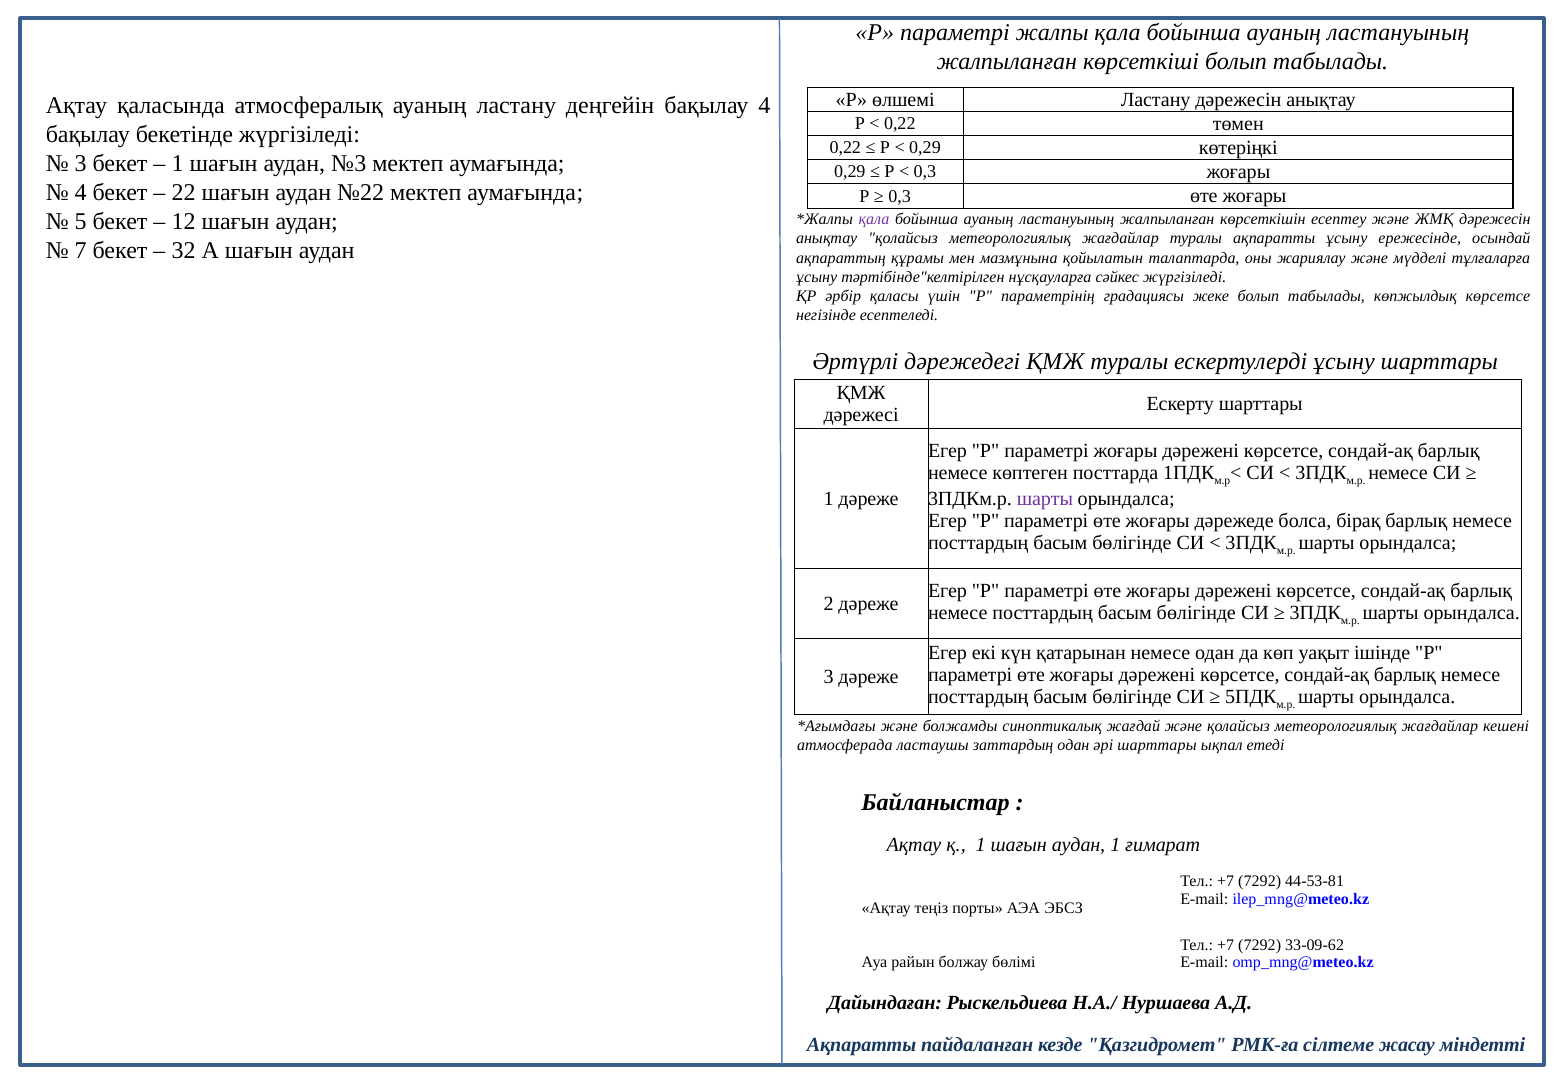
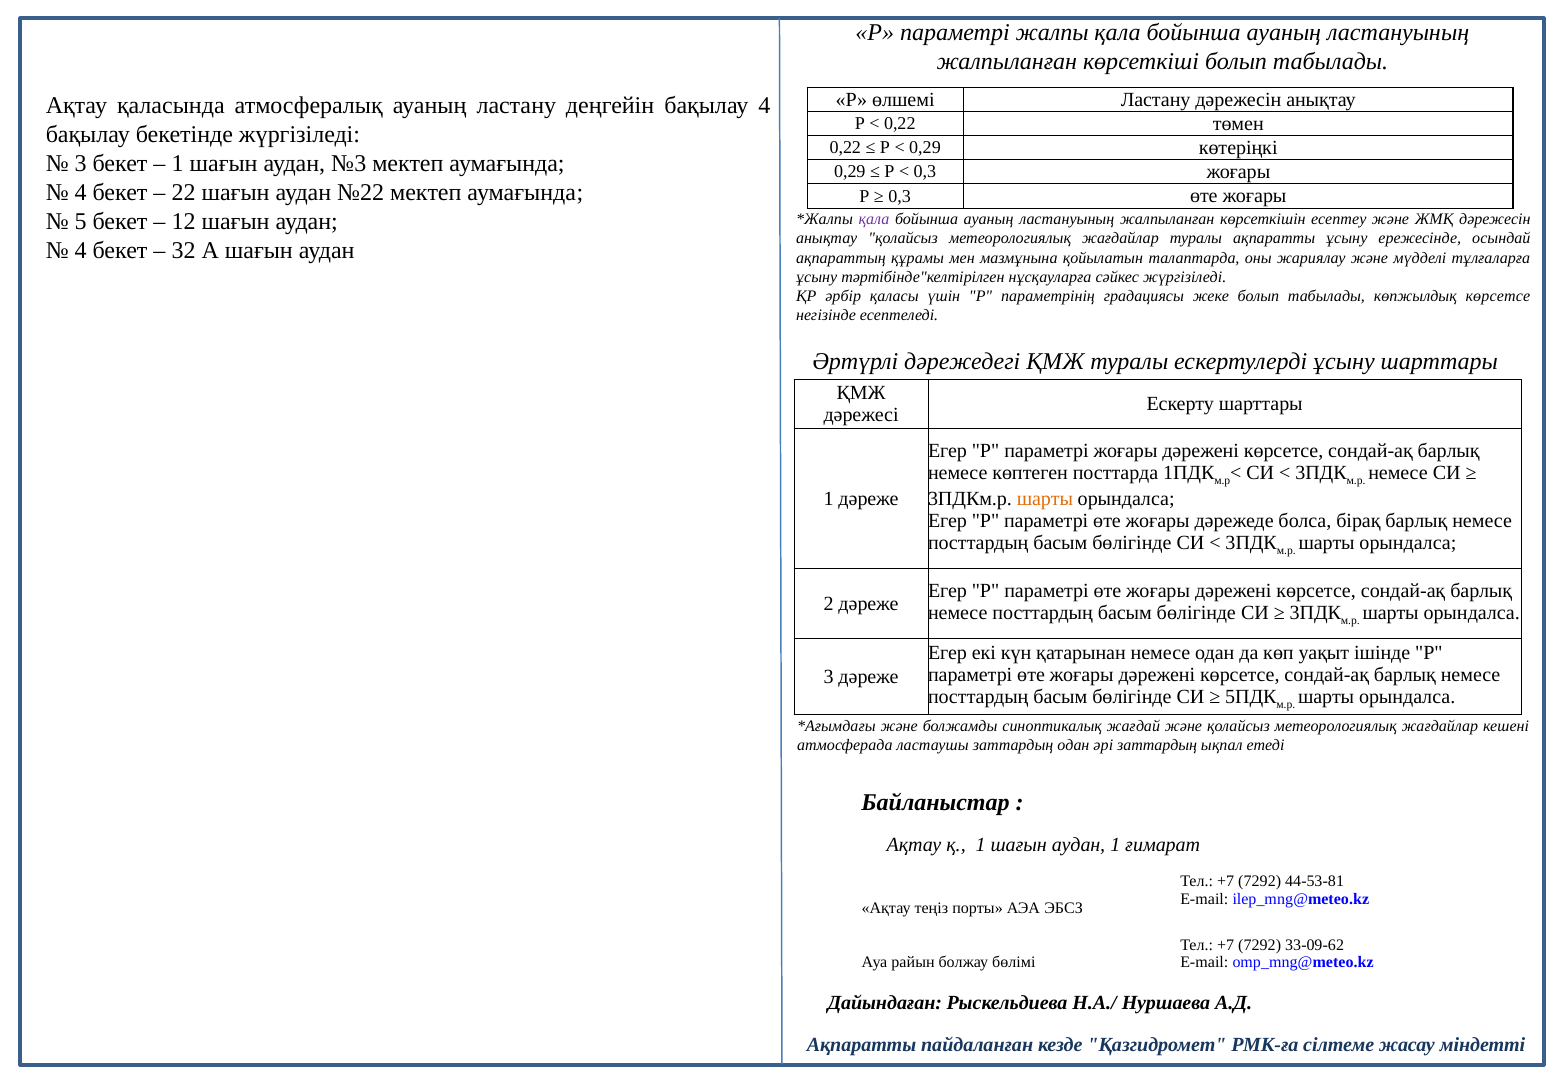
7 at (81, 250): 7 -> 4
шарты at (1045, 498) colour: purple -> orange
әрі шарттары: шарттары -> заттардың
